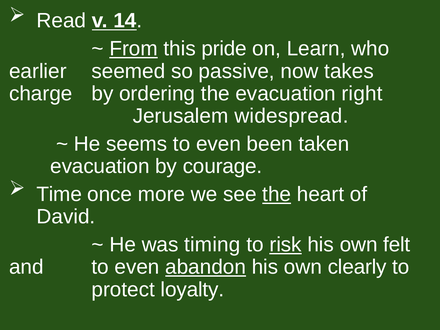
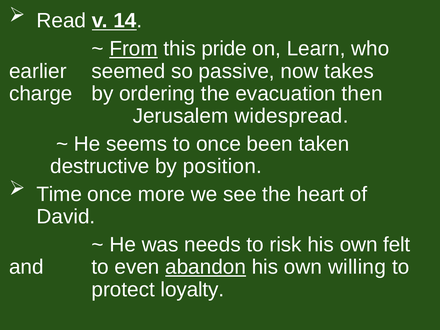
right: right -> then
seems to even: even -> once
evacuation at (100, 166): evacuation -> destructive
courage: courage -> position
the at (277, 194) underline: present -> none
timing: timing -> needs
risk underline: present -> none
clearly: clearly -> willing
